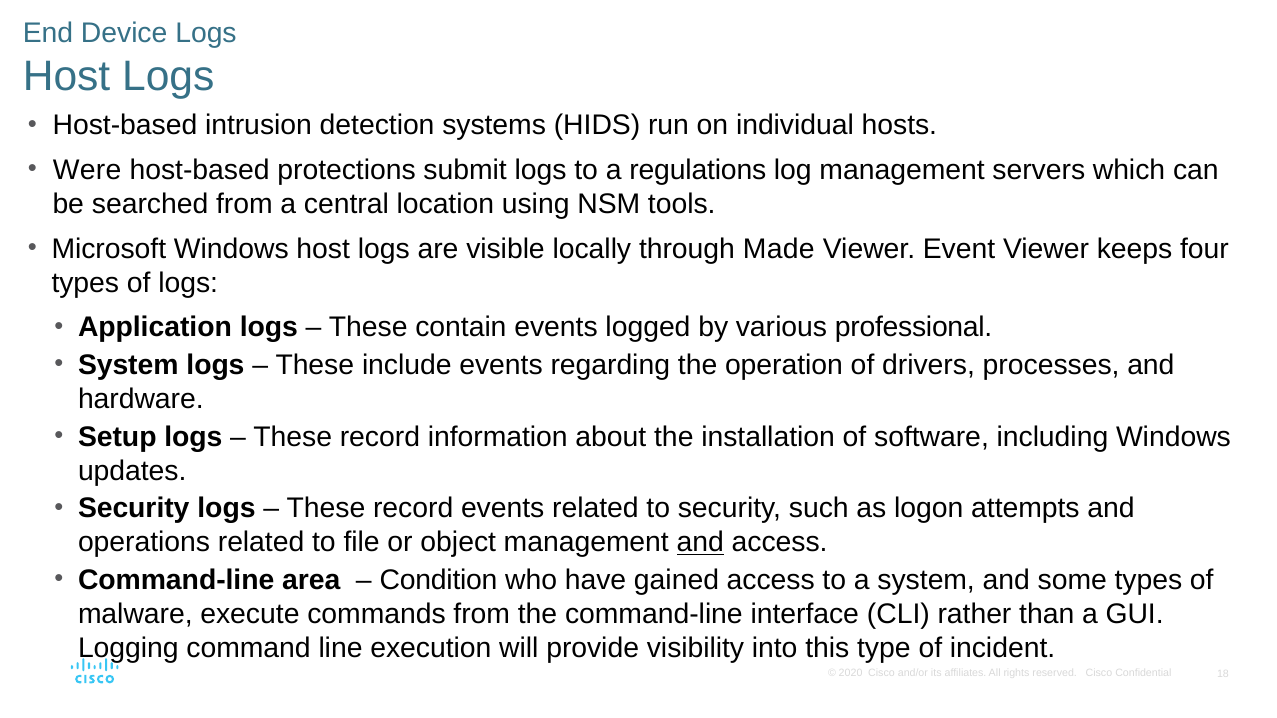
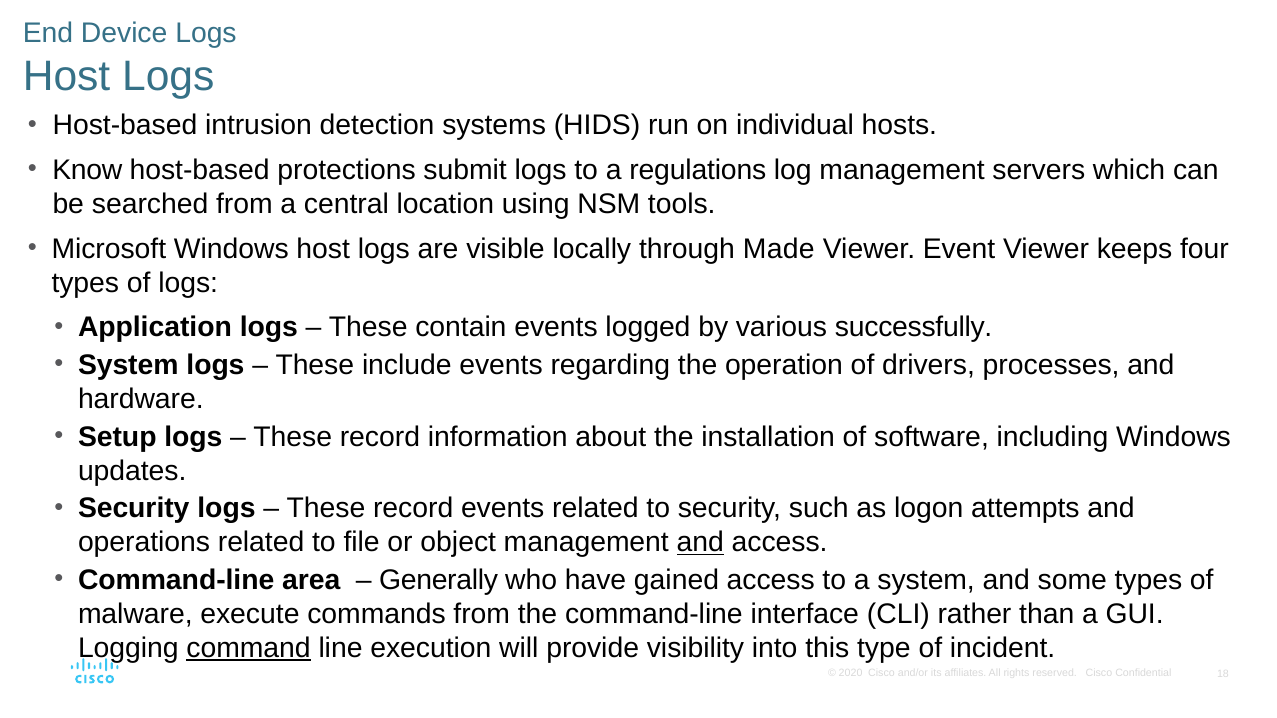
Were: Were -> Know
professional: professional -> successfully
Condition: Condition -> Generally
command underline: none -> present
